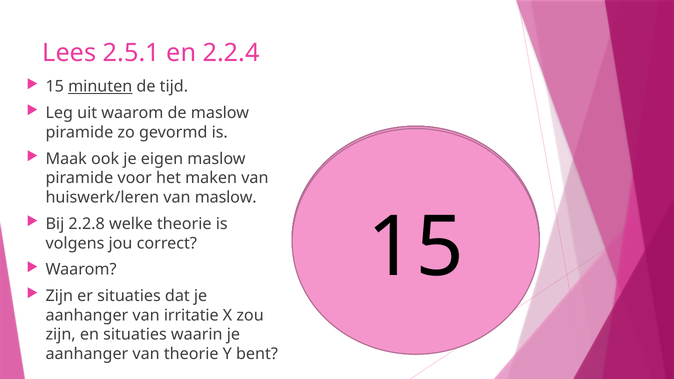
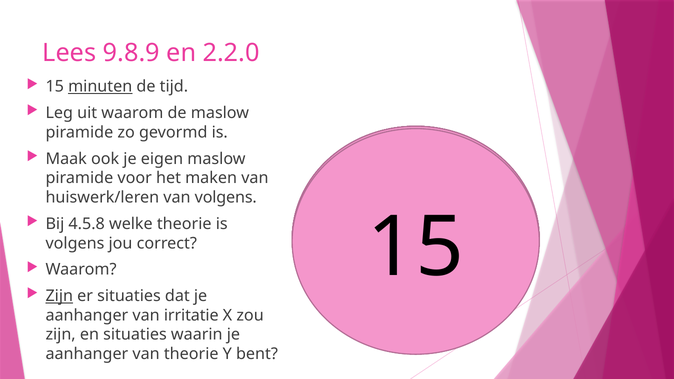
2.5.1: 2.5.1 -> 9.8.9
2.2.4: 2.2.4 -> 2.2.0
van maslow: maslow -> volgens
2.2.8: 2.2.8 -> 4.5.8
Zijn at (59, 296) underline: none -> present
